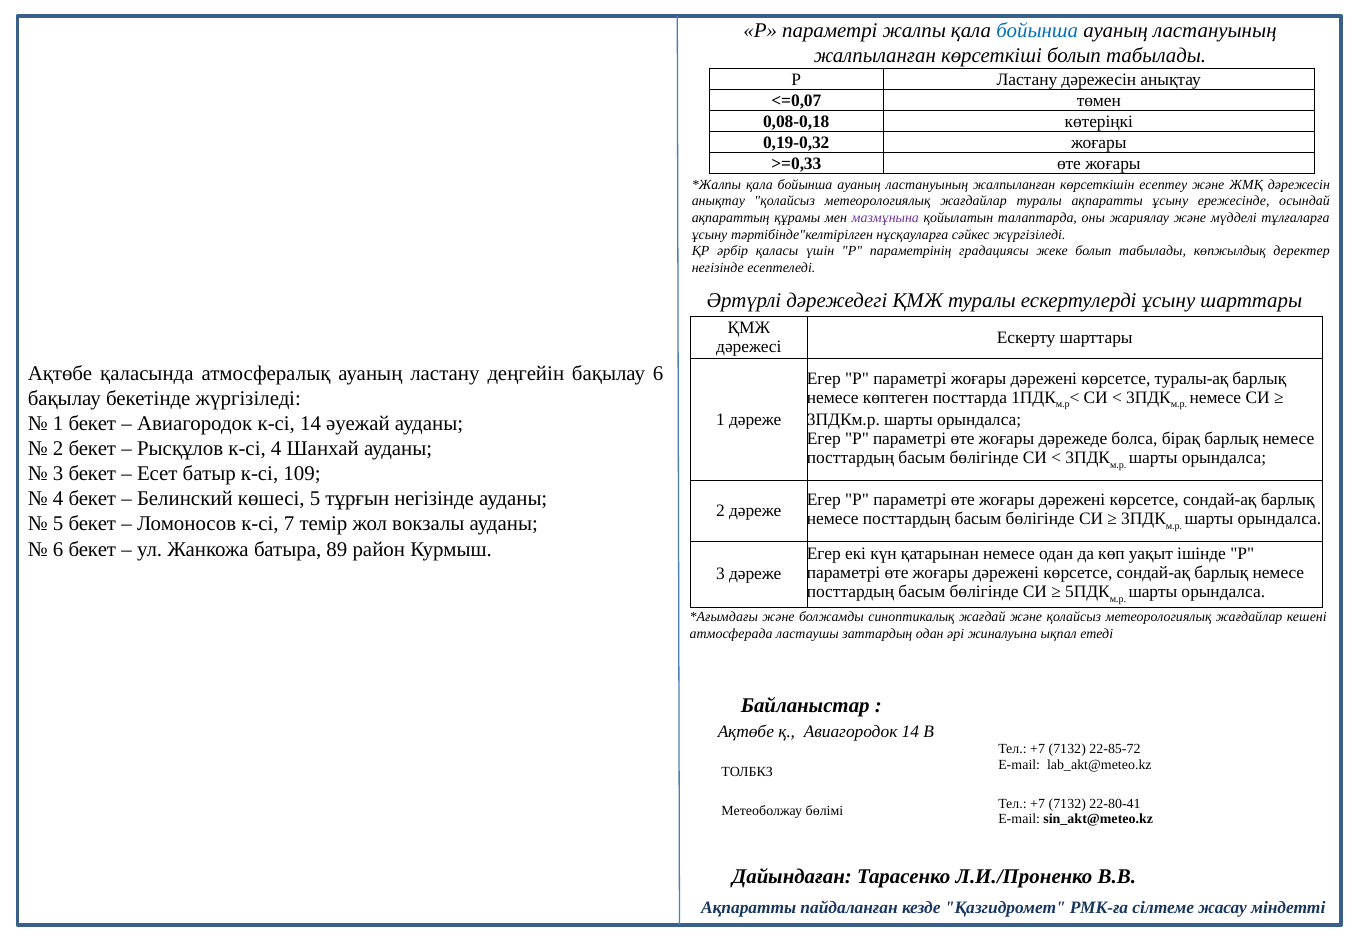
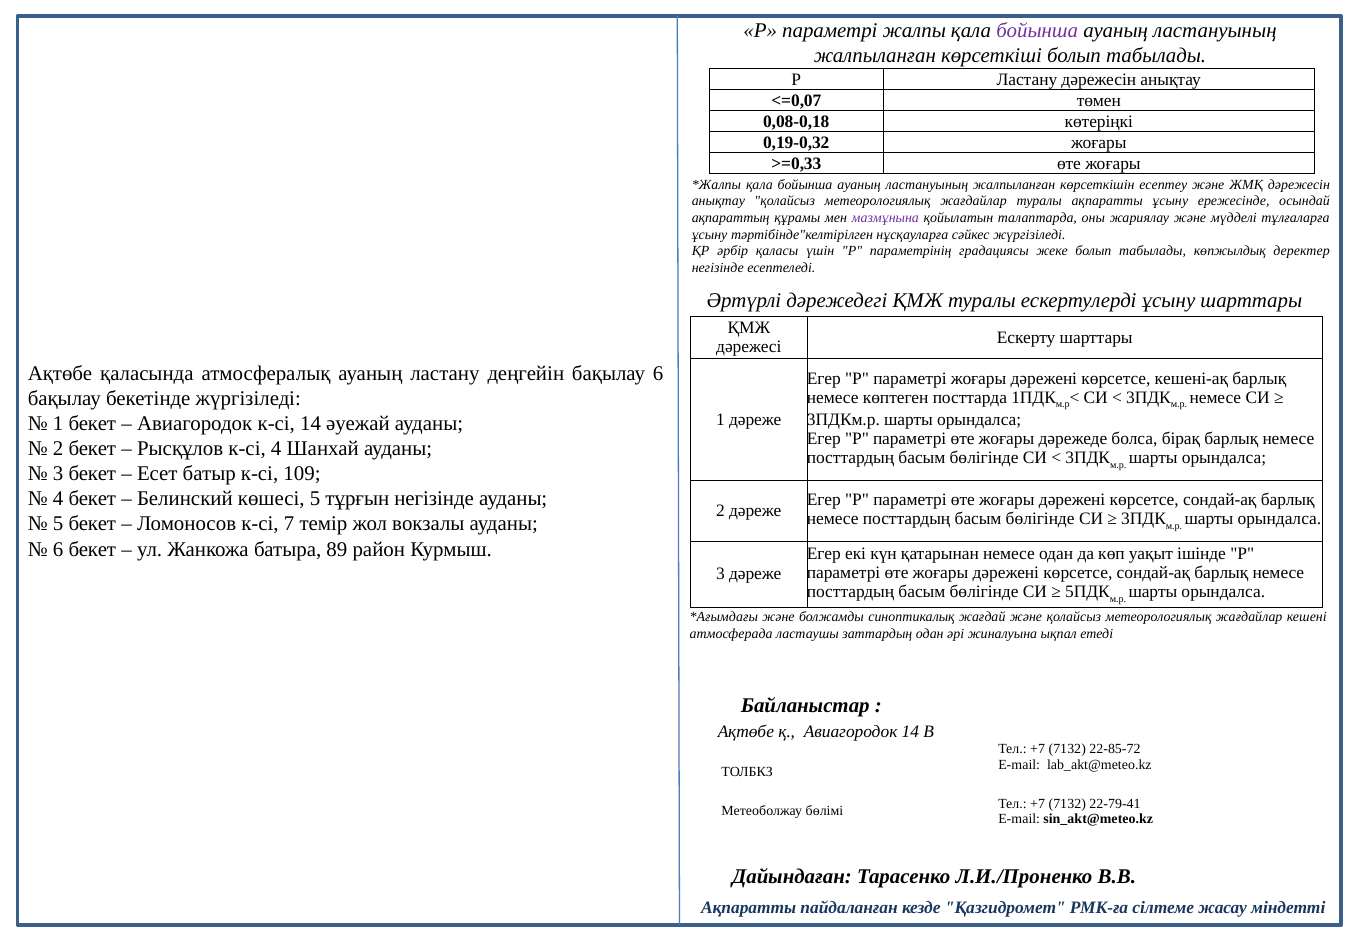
бойынша at (1037, 31) colour: blue -> purple
туралы-ақ: туралы-ақ -> кешені-ақ
22-80-41: 22-80-41 -> 22-79-41
